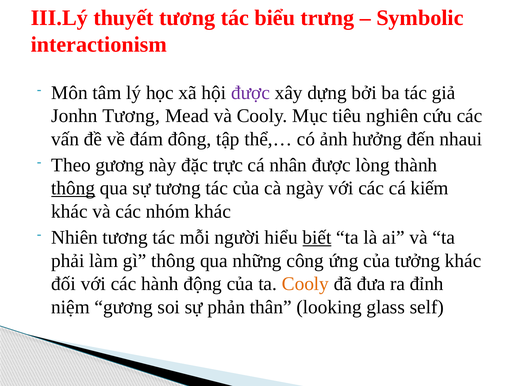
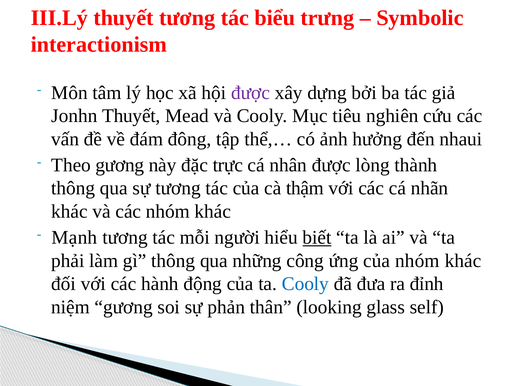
Jonhn Tương: Tương -> Thuyết
thông at (73, 188) underline: present -> none
ngày: ngày -> thậm
kiếm: kiếm -> nhãn
Nhiên: Nhiên -> Mạnh
của tưởng: tưởng -> nhóm
Cooly at (305, 283) colour: orange -> blue
